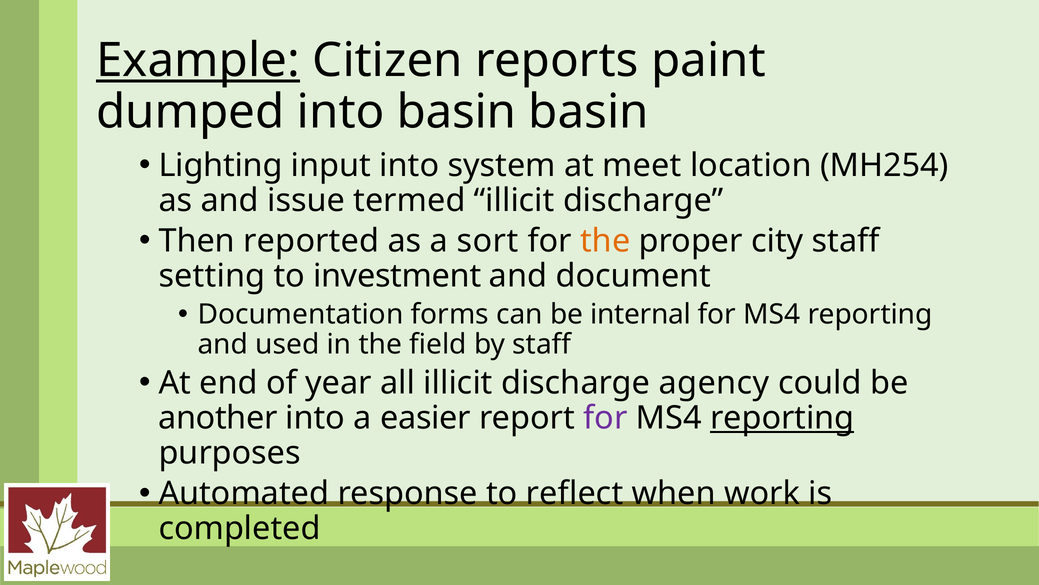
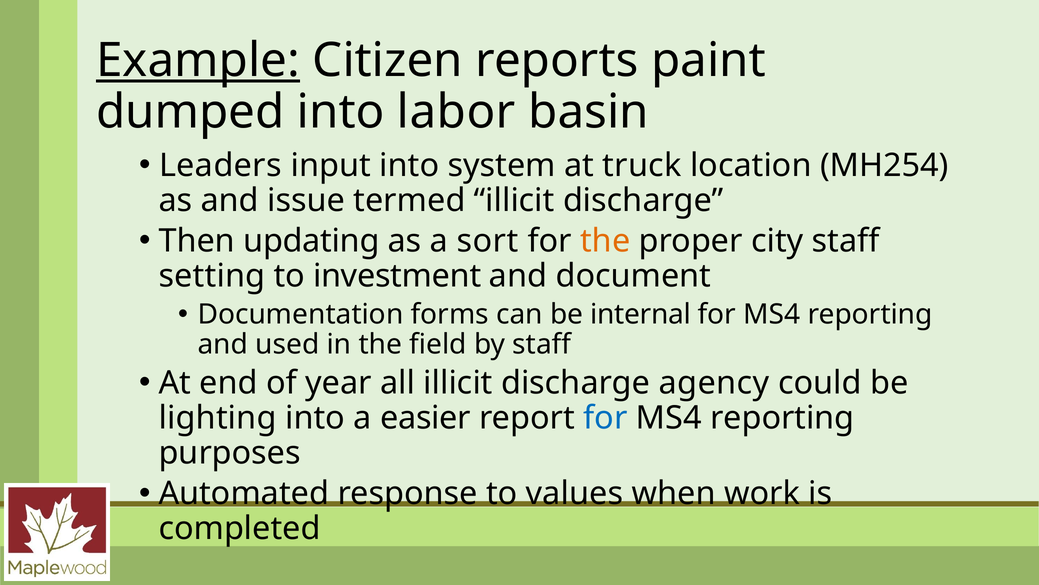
into basin: basin -> labor
Lighting: Lighting -> Leaders
meet: meet -> truck
reported: reported -> updating
another: another -> lighting
for at (605, 418) colour: purple -> blue
reporting at (782, 418) underline: present -> none
reflect: reflect -> values
